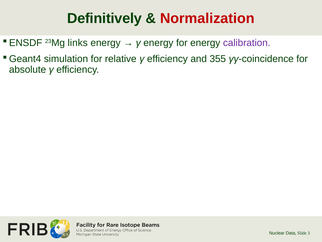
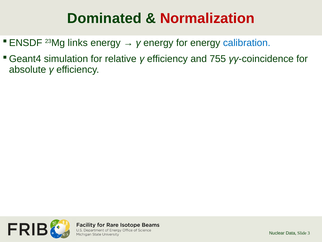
Definitively: Definitively -> Dominated
calibration colour: purple -> blue
355: 355 -> 755
